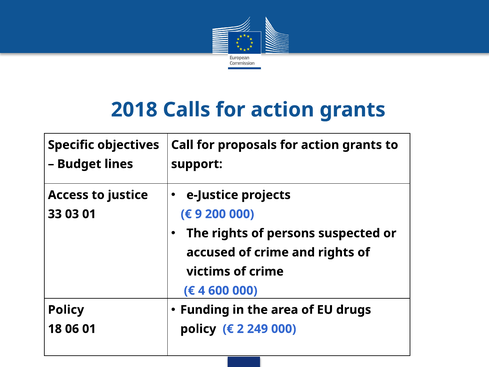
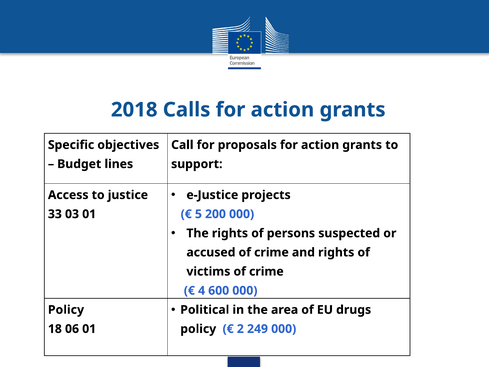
9: 9 -> 5
Funding: Funding -> Political
